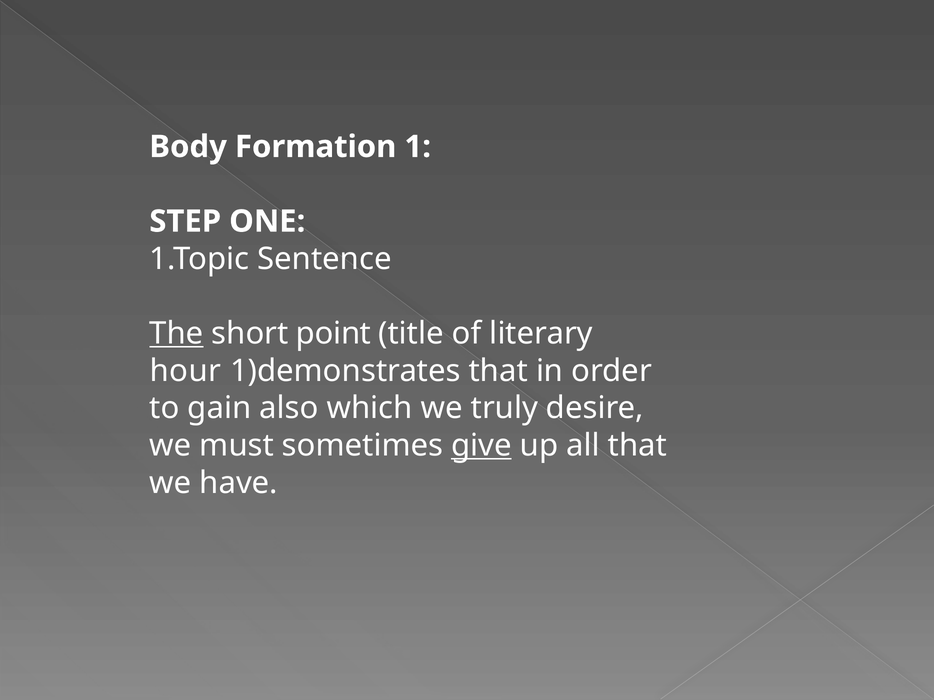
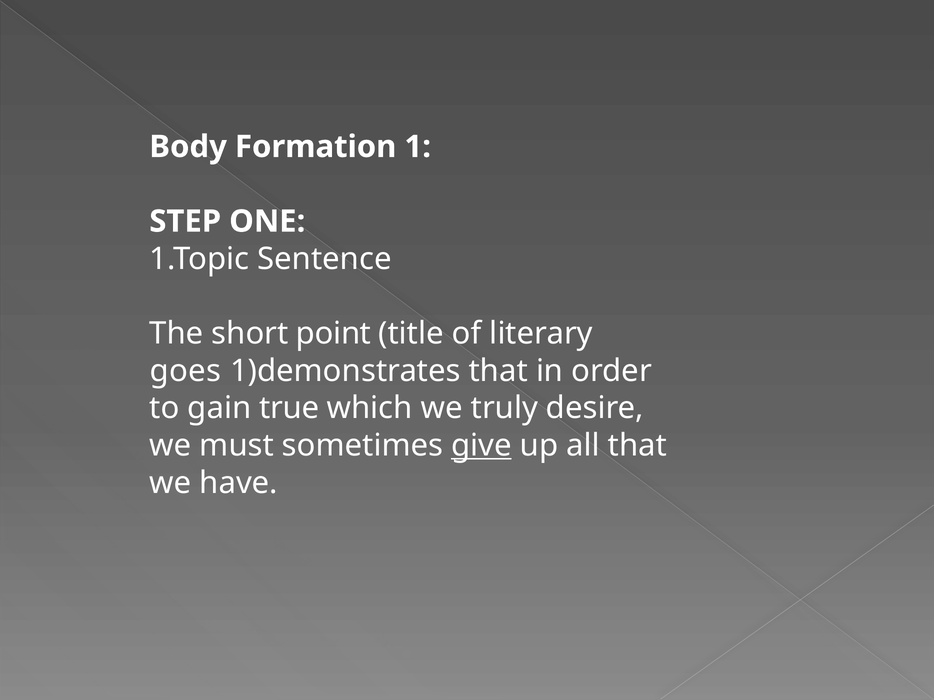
The underline: present -> none
hour: hour -> goes
also: also -> true
